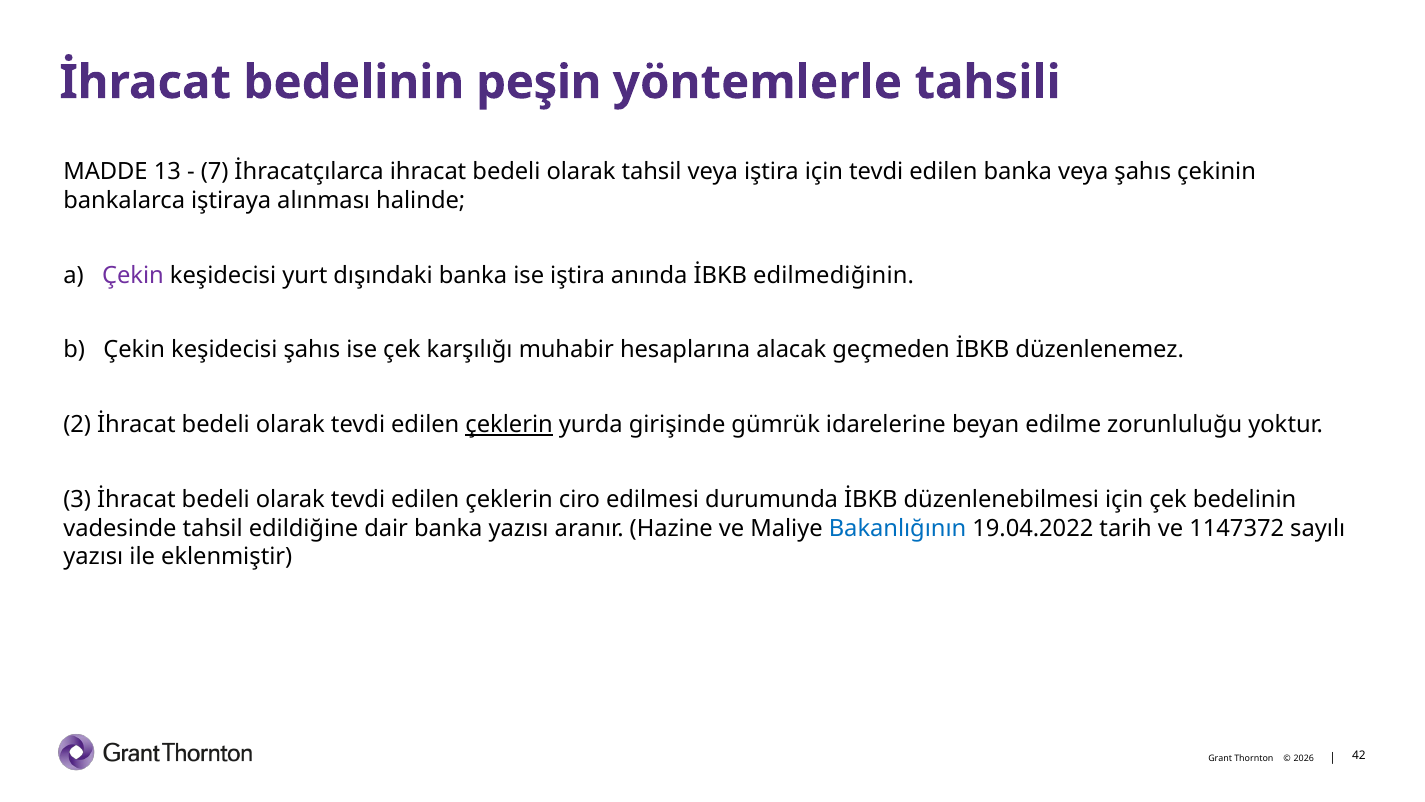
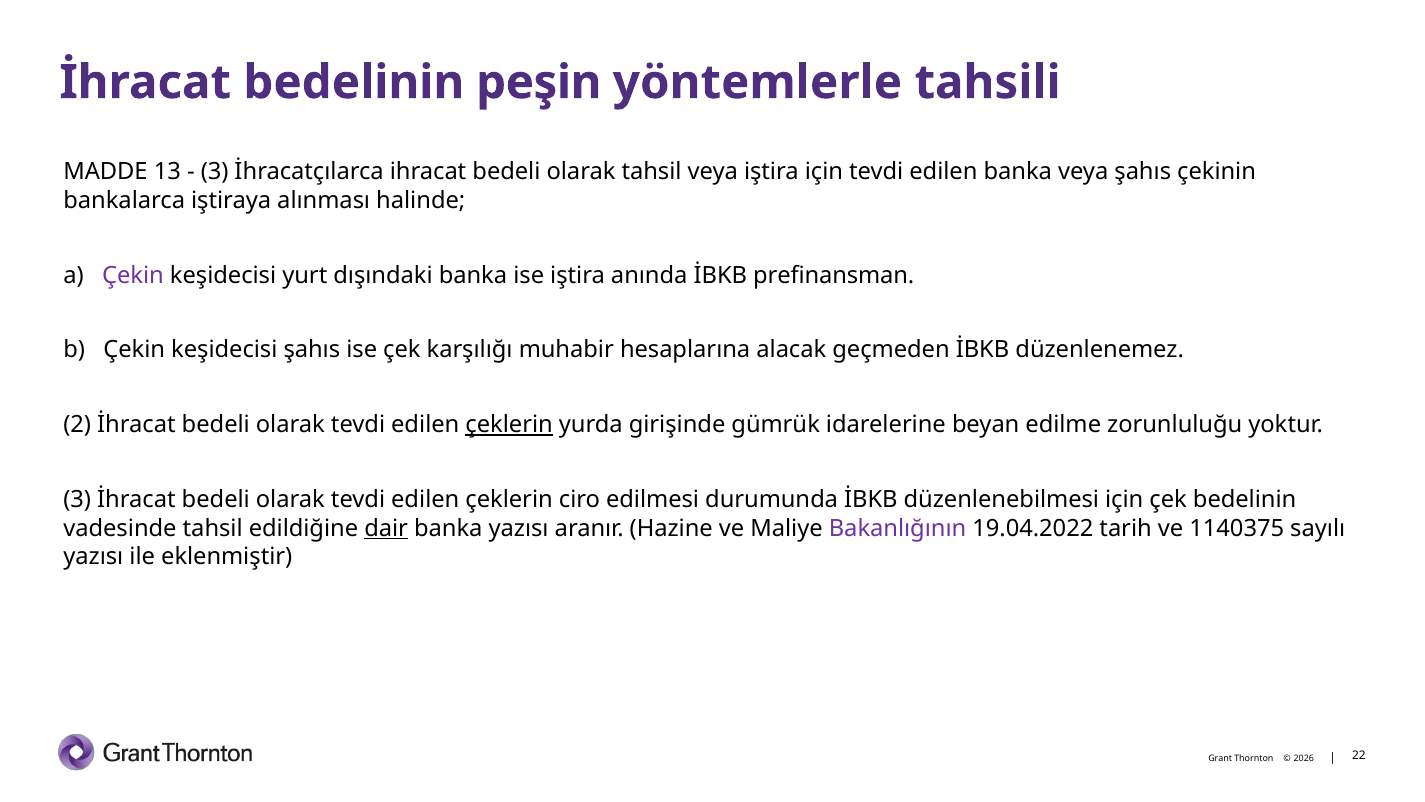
7 at (215, 172): 7 -> 3
edilmediğinin: edilmediğinin -> prefinansman
dair underline: none -> present
Bakanlığının colour: blue -> purple
1147372: 1147372 -> 1140375
42: 42 -> 22
